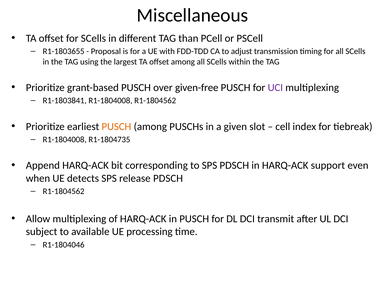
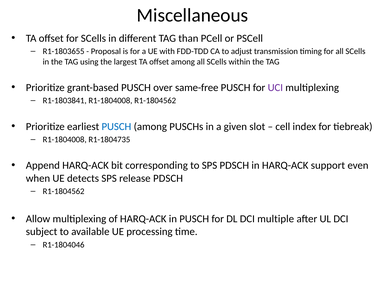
given-free: given-free -> same-free
PUSCH at (116, 126) colour: orange -> blue
transmit: transmit -> multiple
